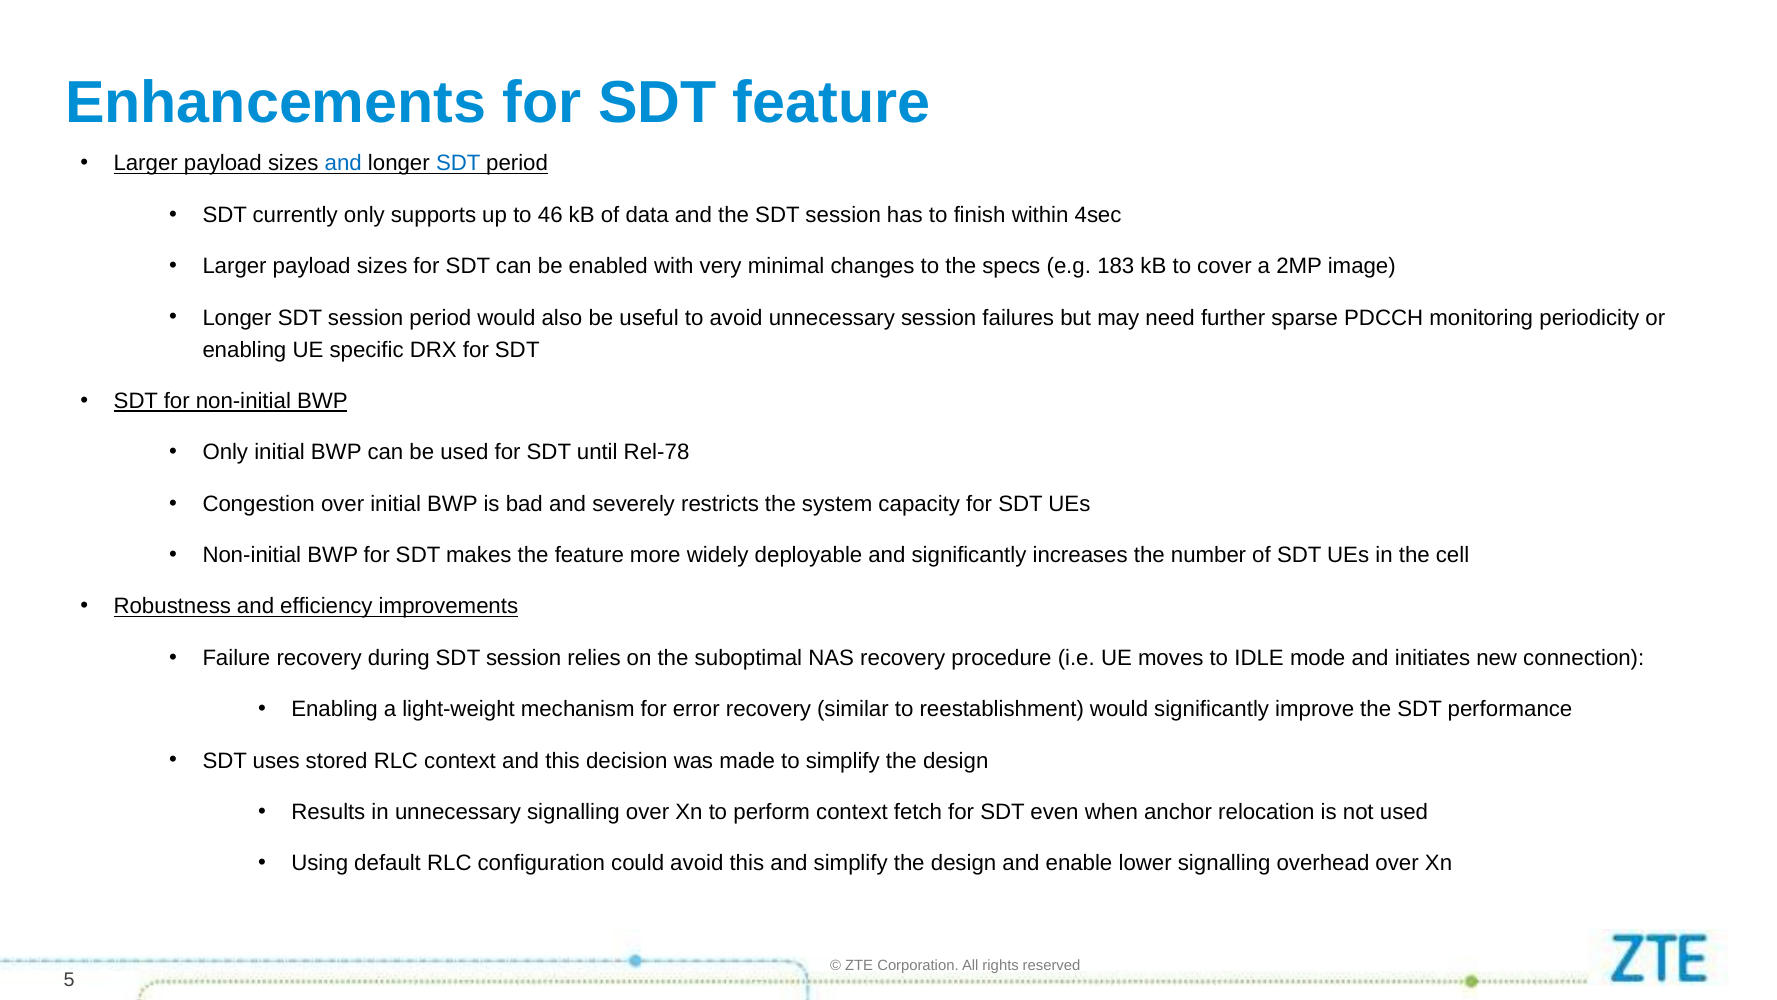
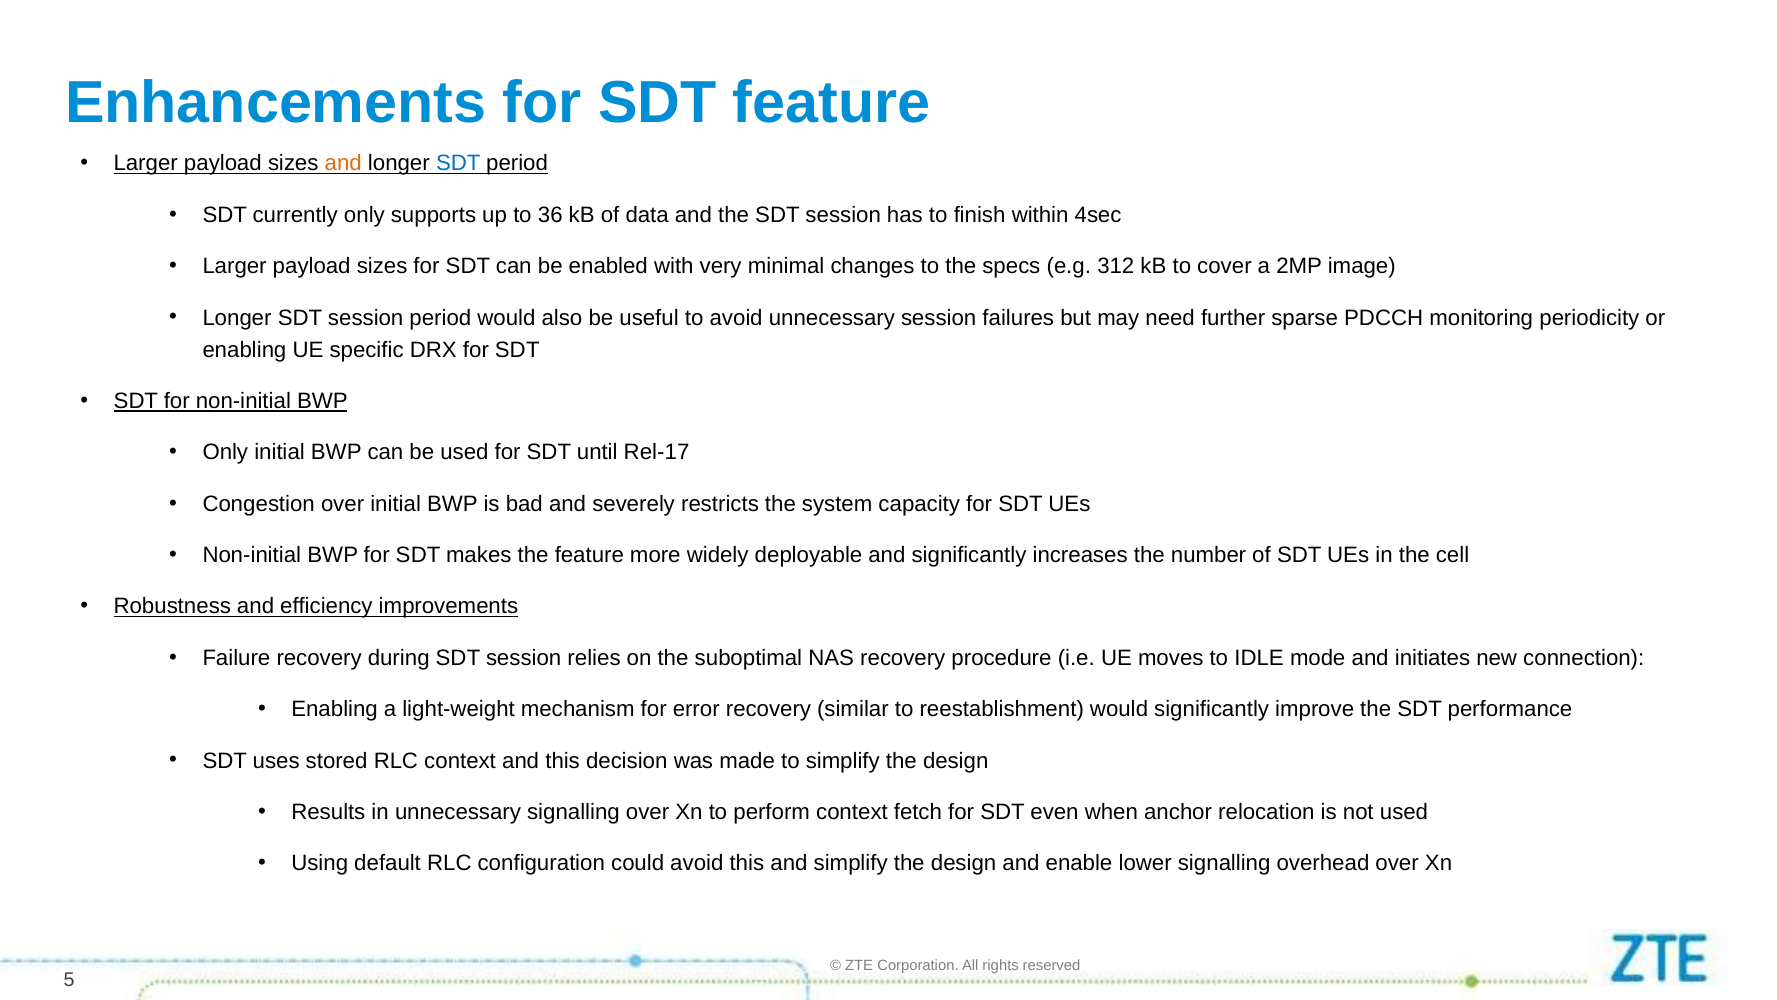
and at (343, 164) colour: blue -> orange
46: 46 -> 36
183: 183 -> 312
Rel-78: Rel-78 -> Rel-17
